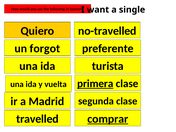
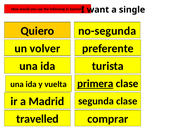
no-travelled: no-travelled -> no-segunda
forgot: forgot -> volver
comprar underline: present -> none
